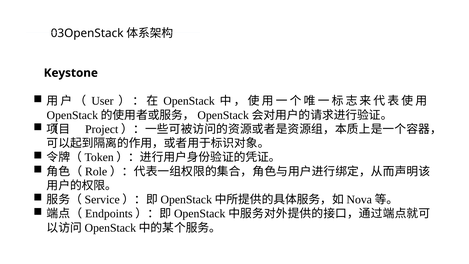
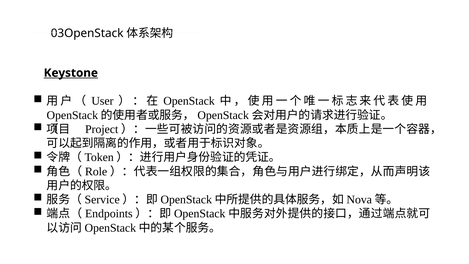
Keystone underline: none -> present
